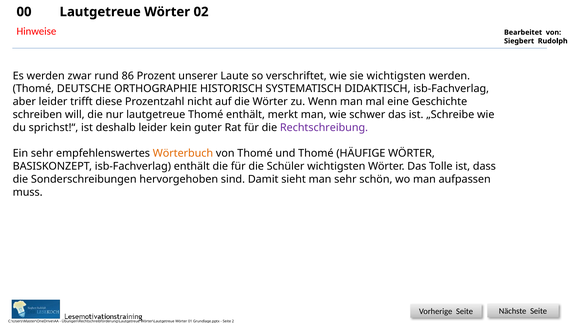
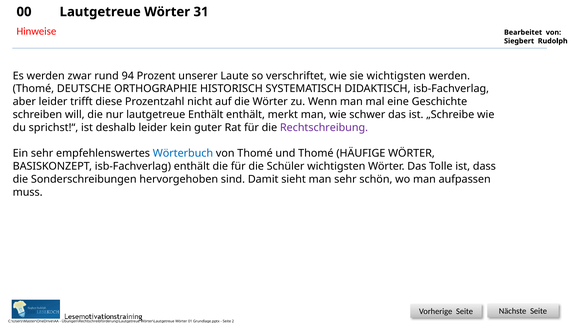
02: 02 -> 31
86: 86 -> 94
lautgetreue Thomé: Thomé -> Enthält
Wörterbuch colour: orange -> blue
